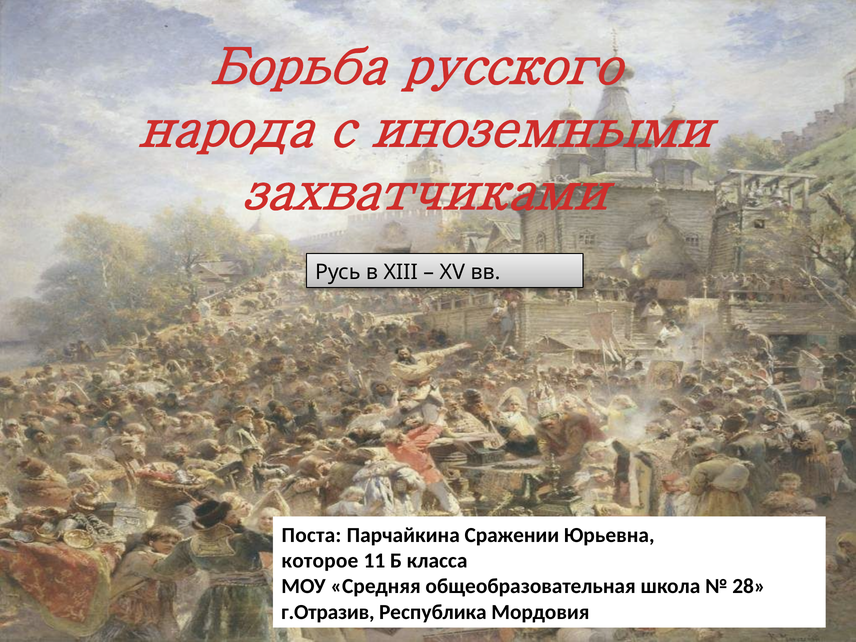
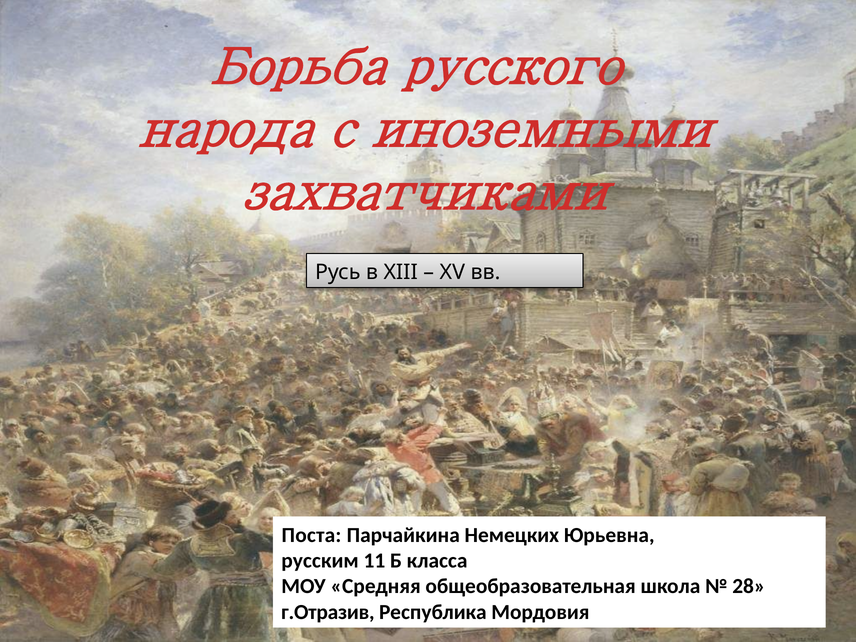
Сражении: Сражении -> Немецких
которое: которое -> русским
